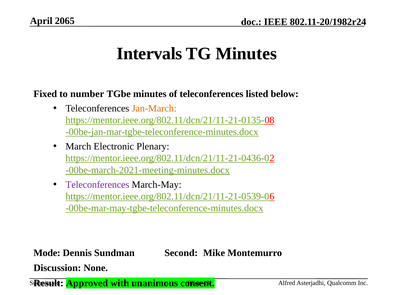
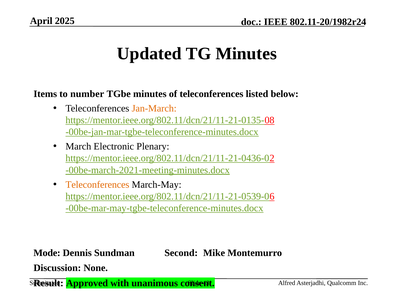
2065: 2065 -> 2025
Intervals: Intervals -> Updated
Fixed: Fixed -> Items
Teleconferences at (97, 185) colour: purple -> orange
